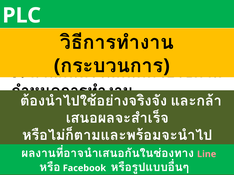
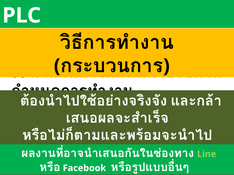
Line colour: pink -> light green
